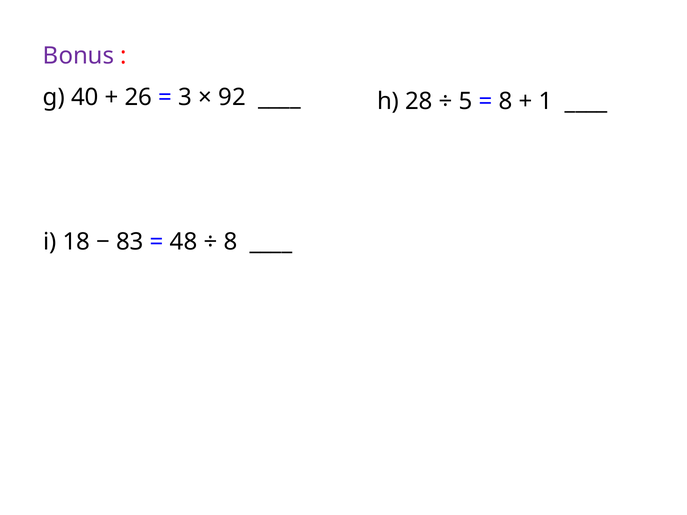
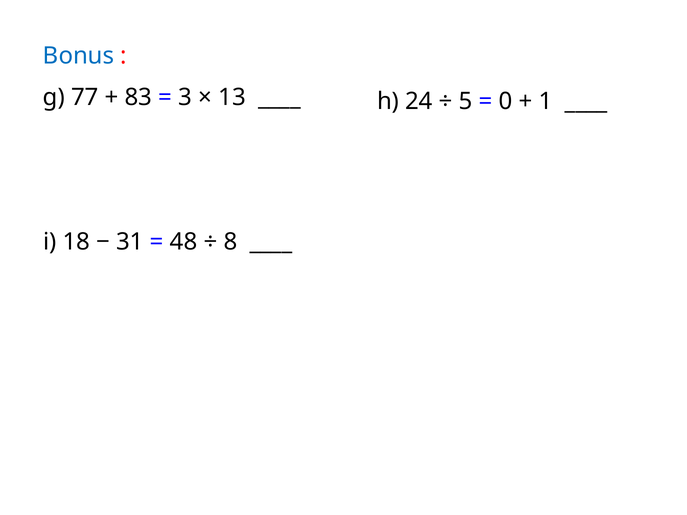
Bonus colour: purple -> blue
40: 40 -> 77
26: 26 -> 83
92: 92 -> 13
28: 28 -> 24
8 at (506, 101): 8 -> 0
83: 83 -> 31
